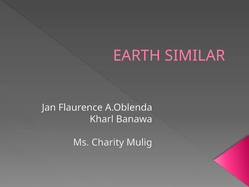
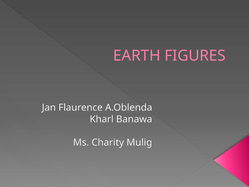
SIMILAR: SIMILAR -> FIGURES
